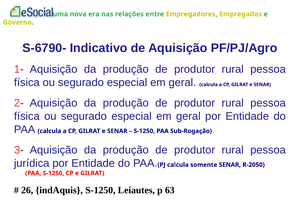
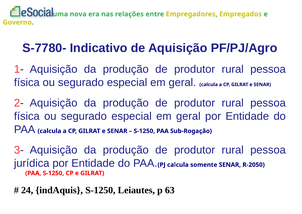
S-6790-: S-6790- -> S-7780-
26: 26 -> 24
